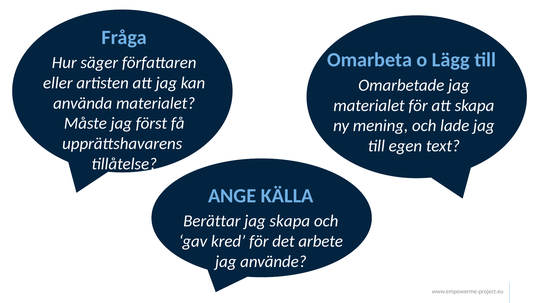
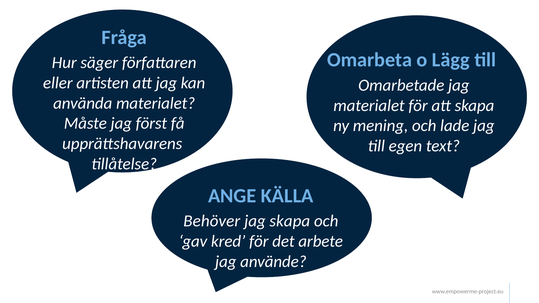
Berättar: Berättar -> Behöver
